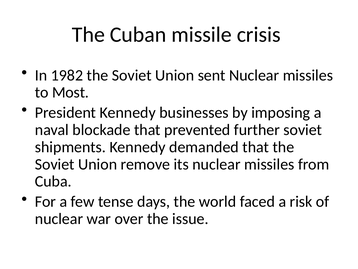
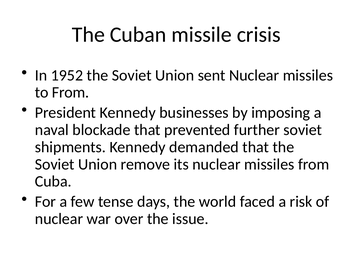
1982: 1982 -> 1952
to Most: Most -> From
